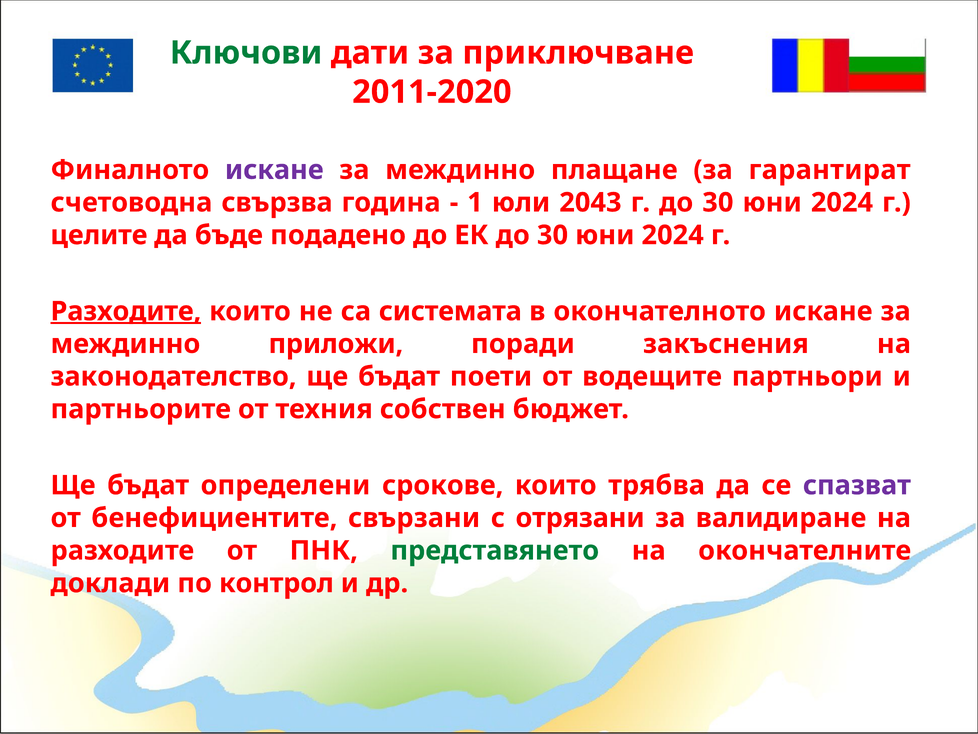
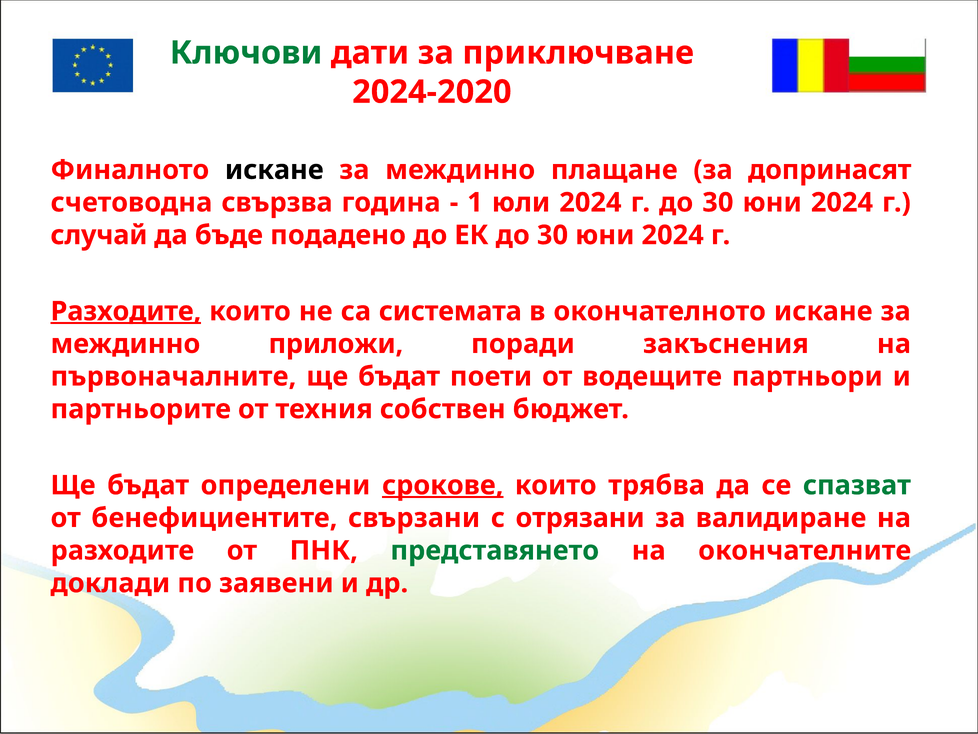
2011-2020: 2011-2020 -> 2024-2020
искане at (274, 170) colour: purple -> black
гарантират: гарантират -> допринасят
юли 2043: 2043 -> 2024
целите: целите -> случай
законодателство: законодателство -> първоначалните
срокове underline: none -> present
спазват colour: purple -> green
контрол: контрол -> заявени
